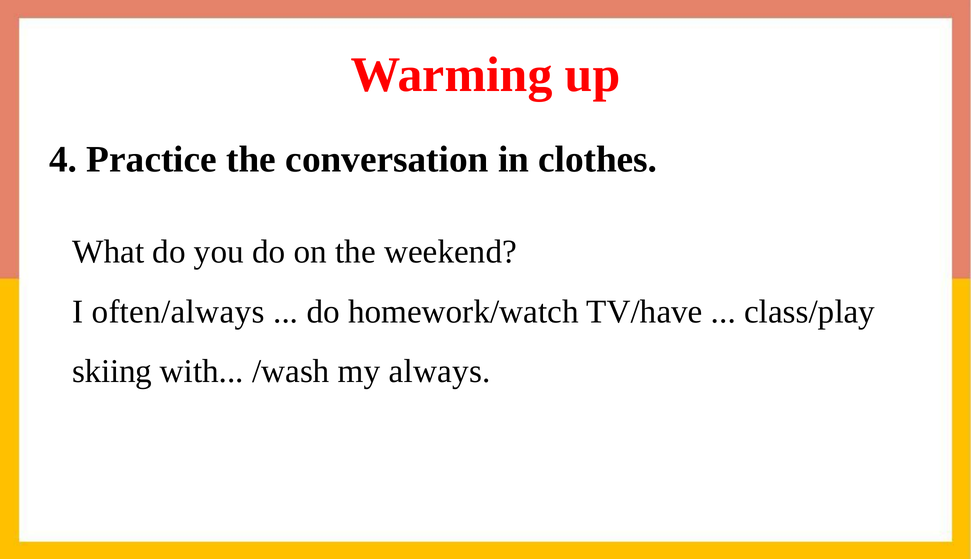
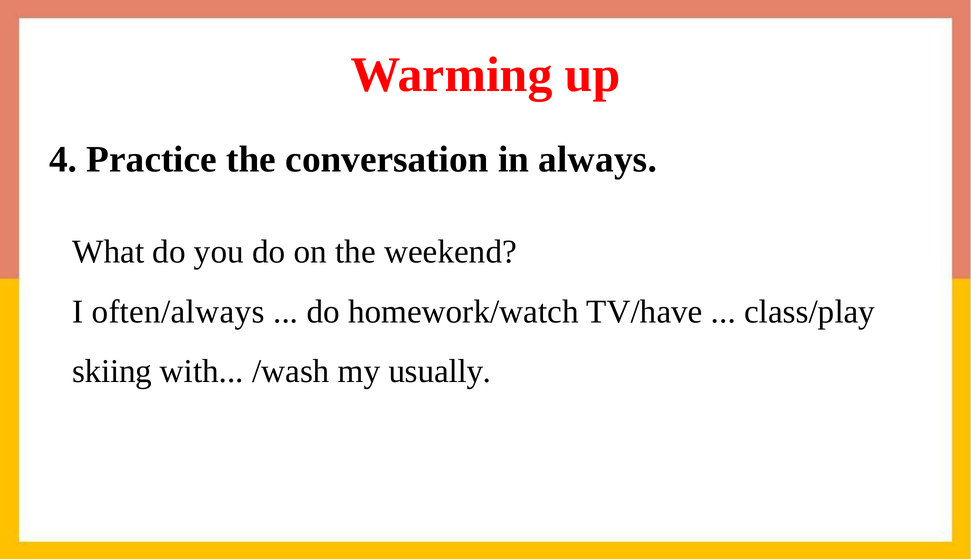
clothes: clothes -> always
always: always -> usually
